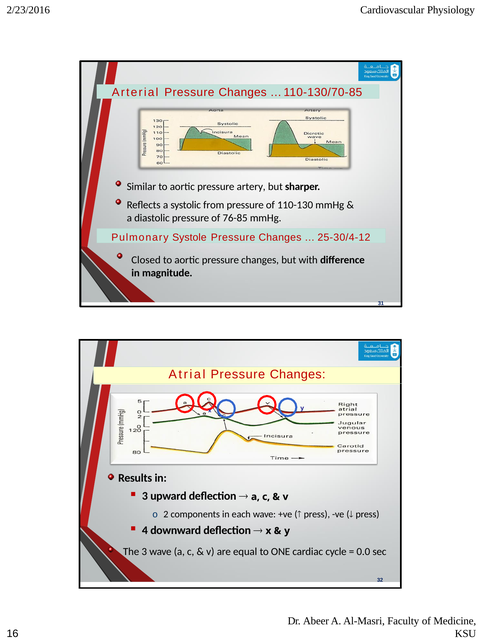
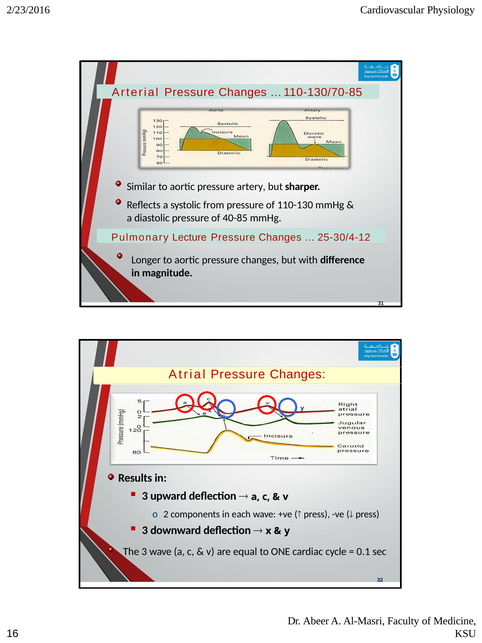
76-85: 76-85 -> 40-85
Systole: Systole -> Lecture
Closed: Closed -> Longer
4 at (145, 530): 4 -> 3
0.0: 0.0 -> 0.1
